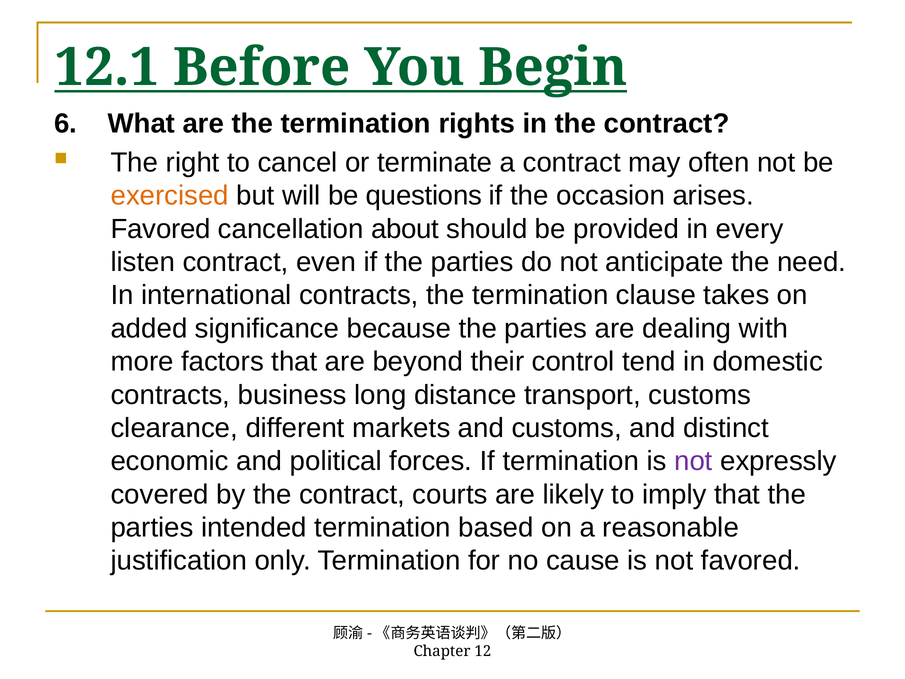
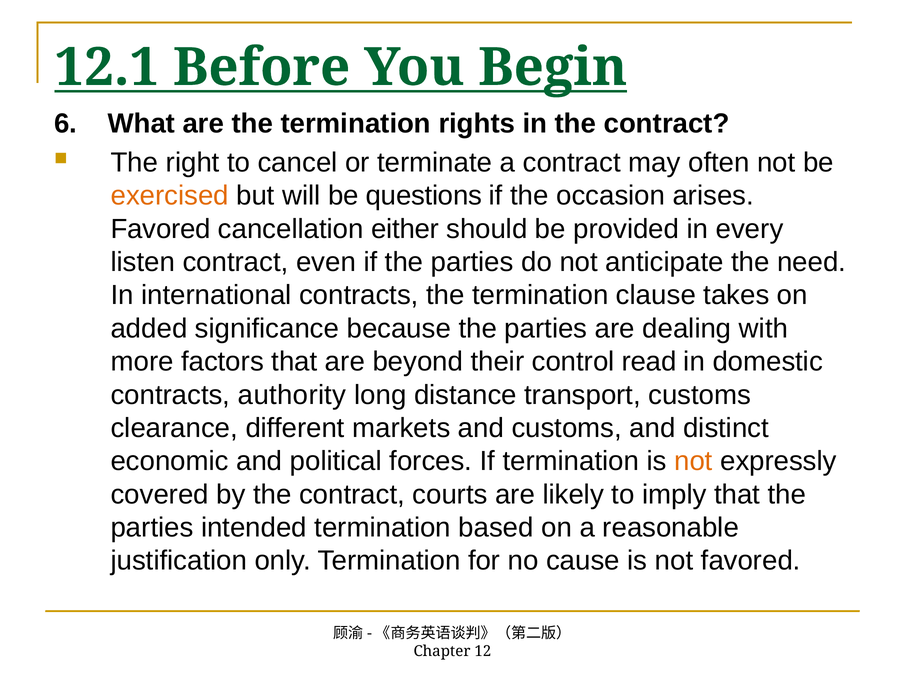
about: about -> either
tend: tend -> read
business: business -> authority
not at (693, 461) colour: purple -> orange
